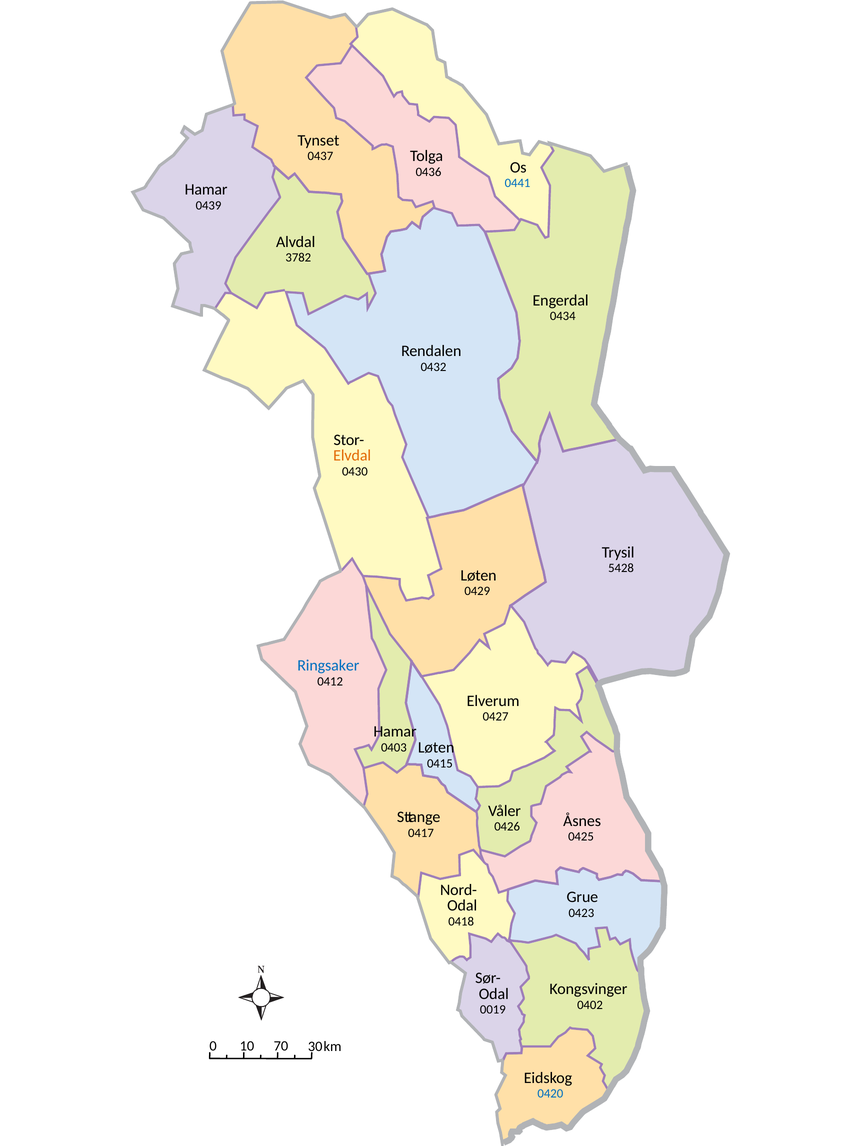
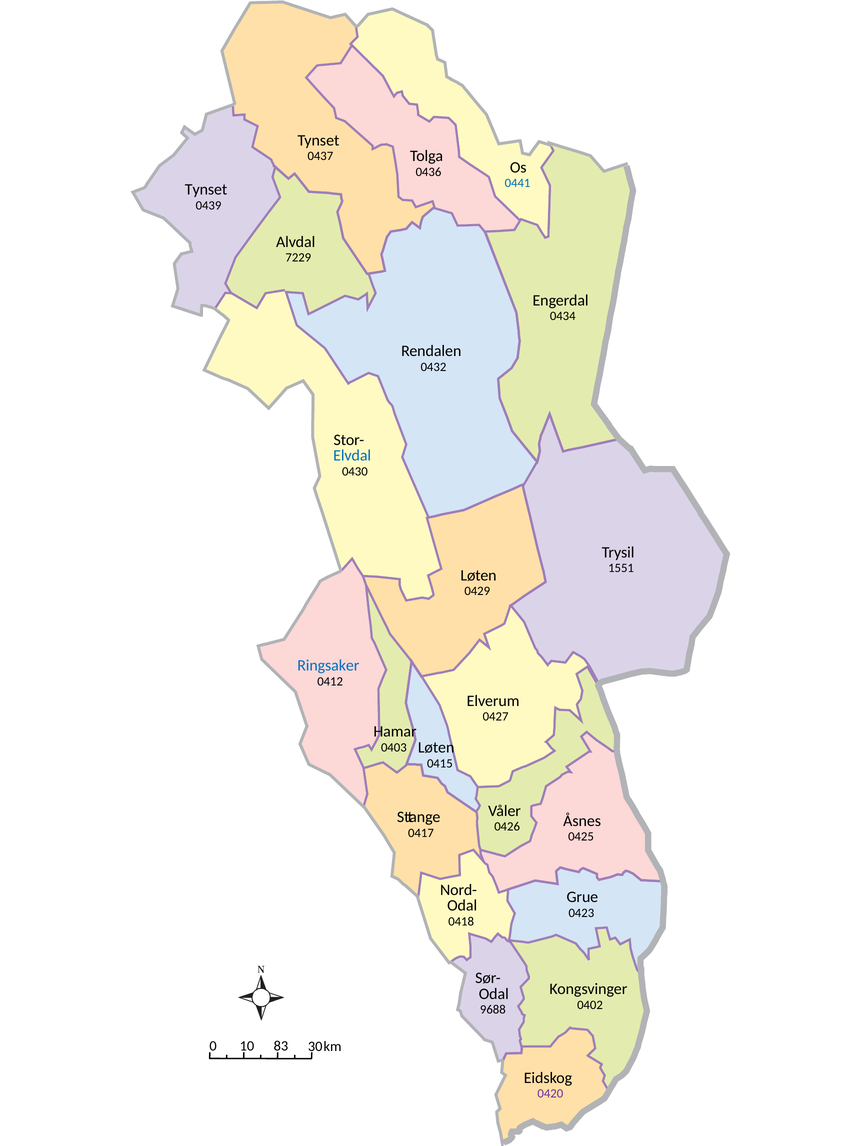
Hamar at (206, 190): Hamar -> Tynset
3782: 3782 -> 7229
Elvdal colour: orange -> blue
5428: 5428 -> 1551
0019: 0019 -> 9688
70: 70 -> 83
0420 colour: blue -> purple
